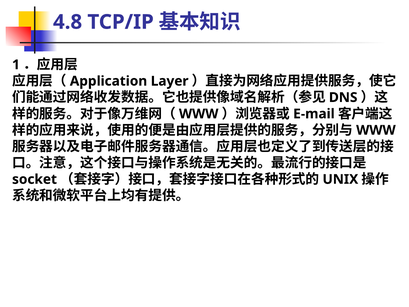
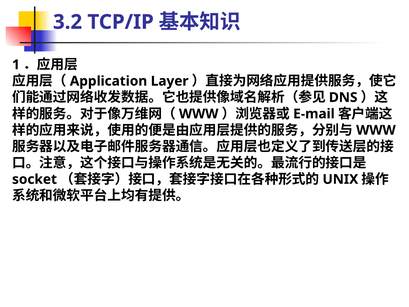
4.8: 4.8 -> 3.2
